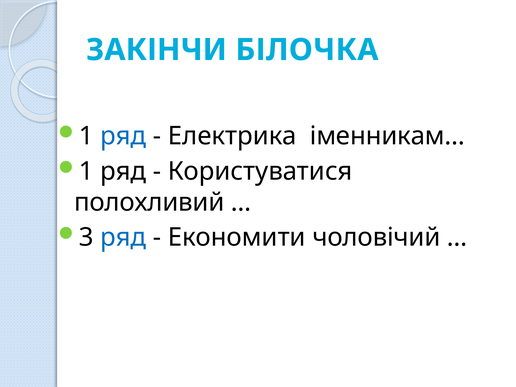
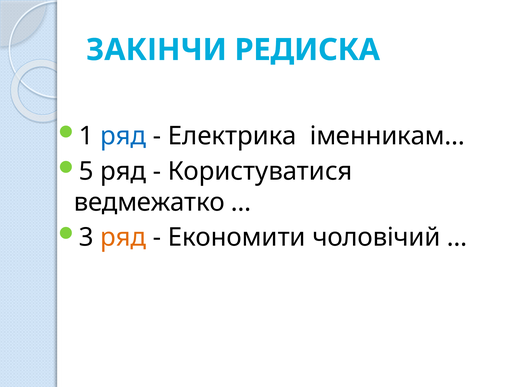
БІЛОЧКА: БІЛОЧКА -> РЕДИСКА
1 at (86, 171): 1 -> 5
полохливий: полохливий -> ведмежатко
ряд at (123, 237) colour: blue -> orange
